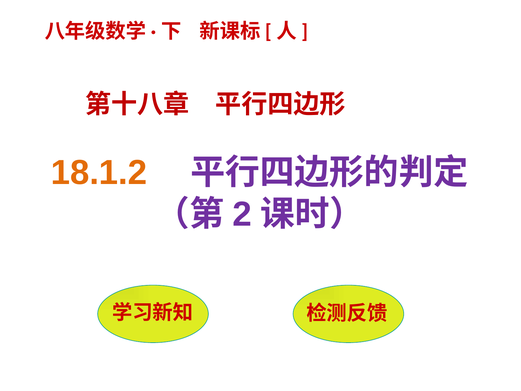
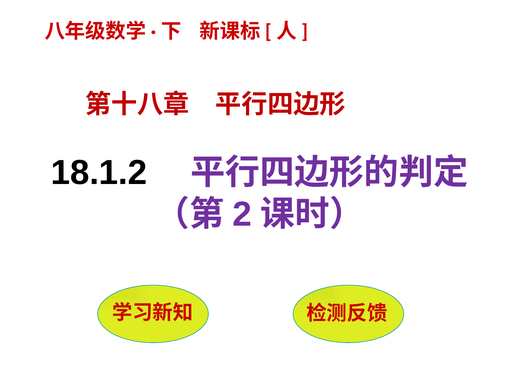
18.1.2 colour: orange -> black
